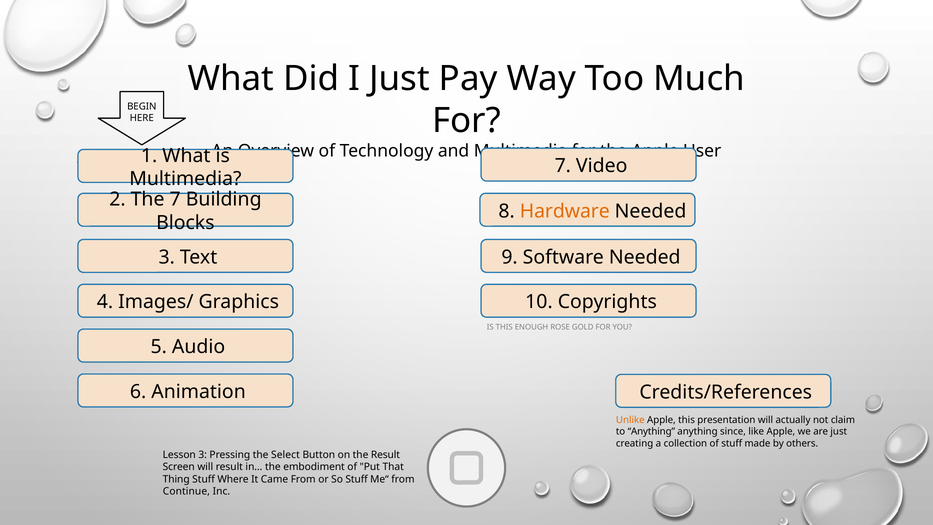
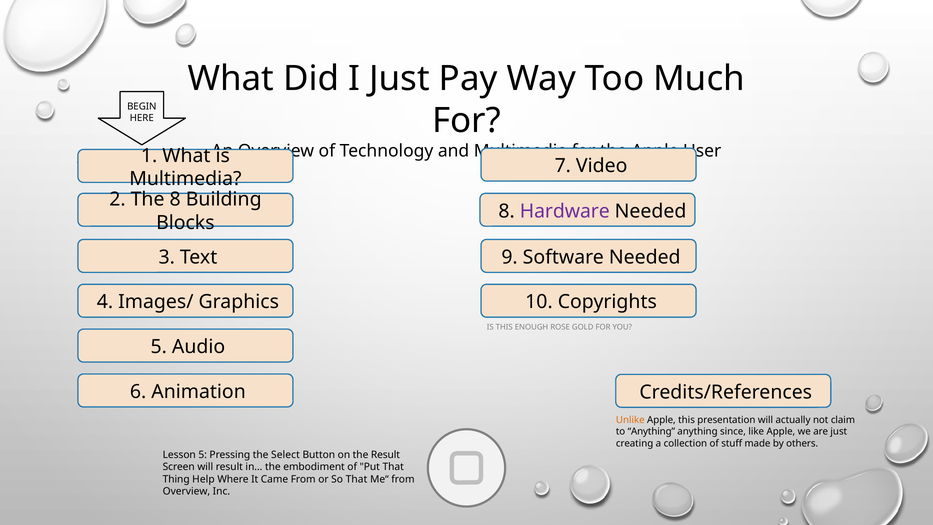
The 7: 7 -> 8
Hardware colour: orange -> purple
Lesson 3: 3 -> 5
Thing Stuff: Stuff -> Help
So Stuff: Stuff -> That
Continue at (186, 491): Continue -> Overview
